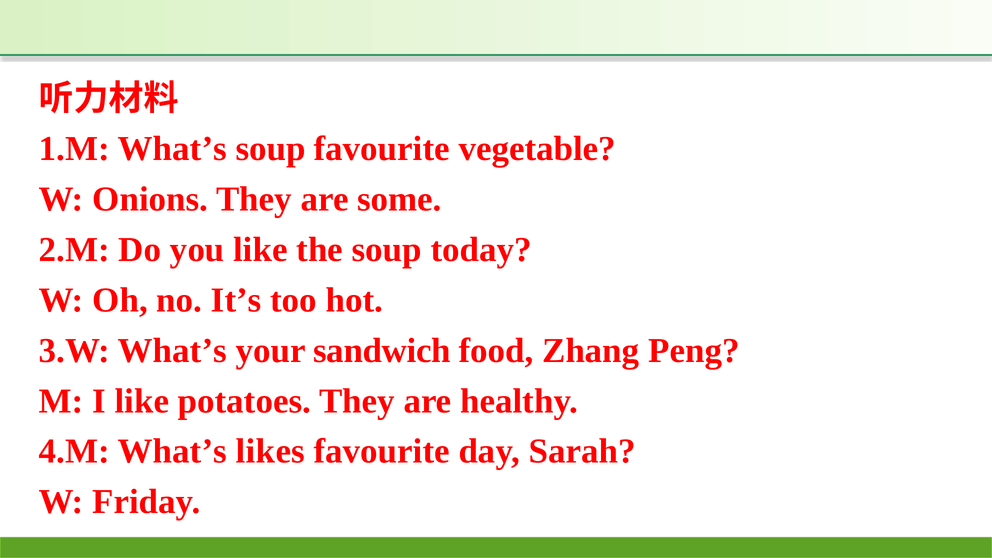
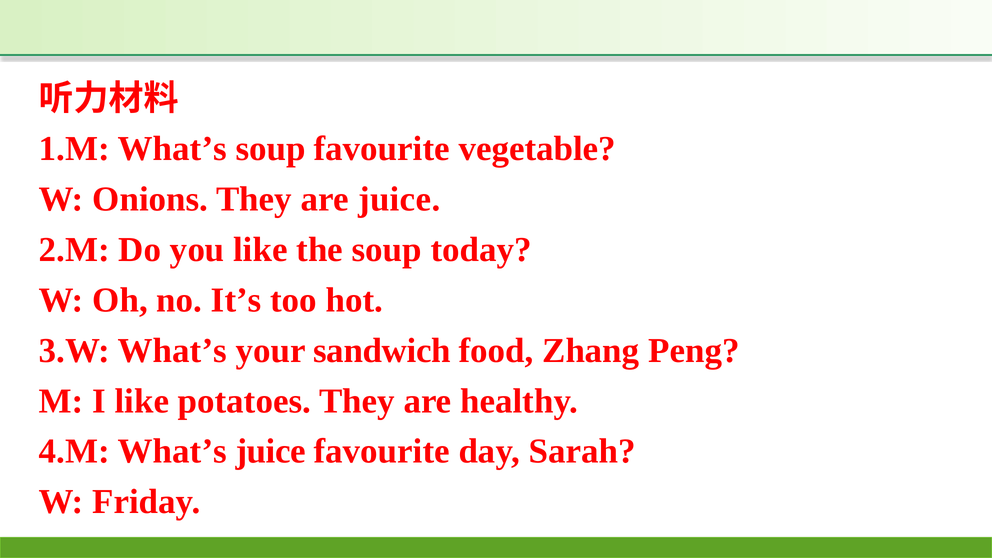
are some: some -> juice
What’s likes: likes -> juice
